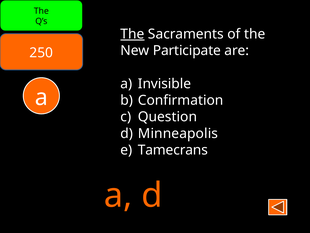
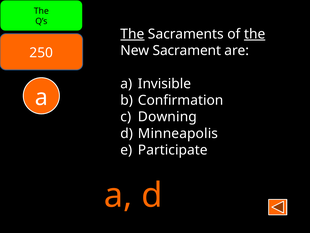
the at (255, 34) underline: none -> present
Participate: Participate -> Sacrament
Question: Question -> Downing
Tamecrans: Tamecrans -> Participate
